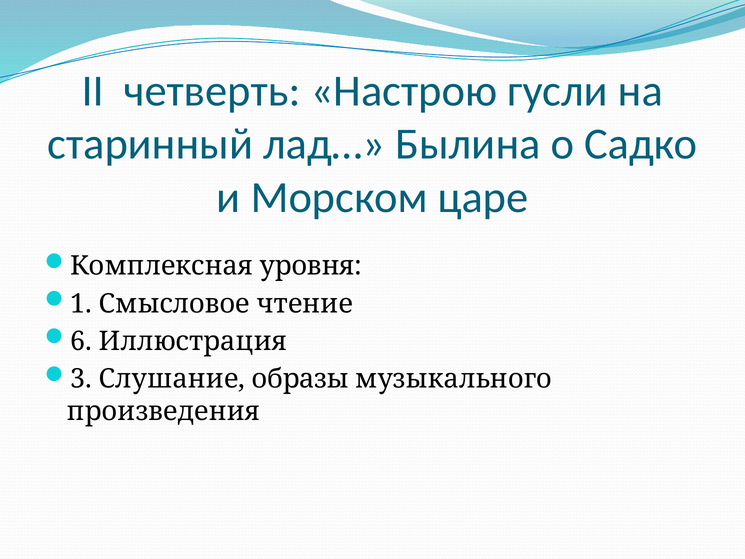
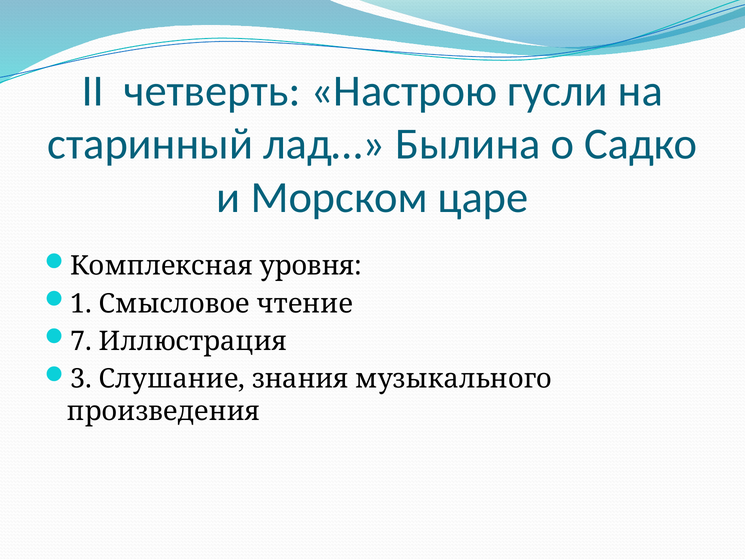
6: 6 -> 7
образы: образы -> знания
